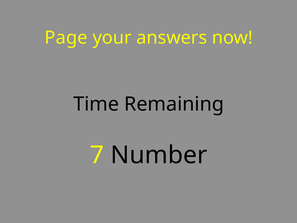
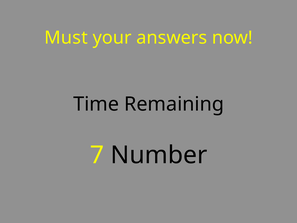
Page: Page -> Must
